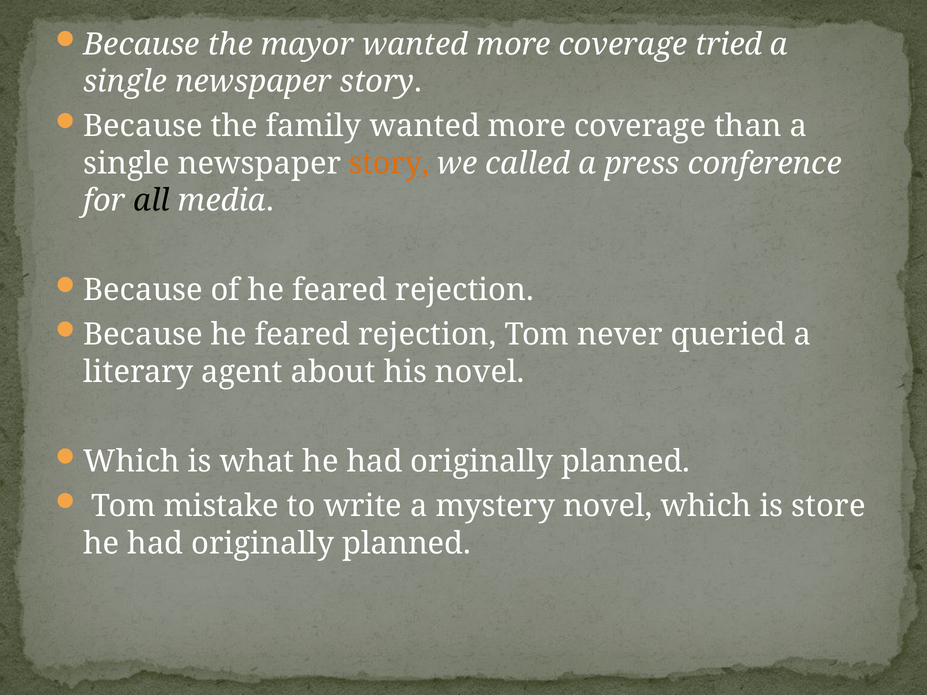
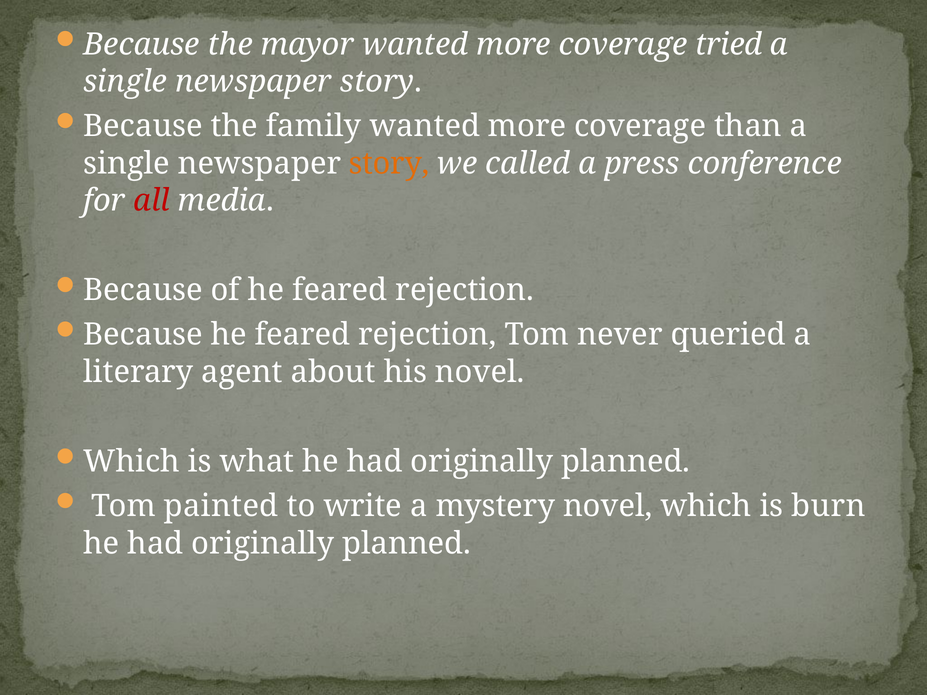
all colour: black -> red
mistake: mistake -> painted
store: store -> burn
